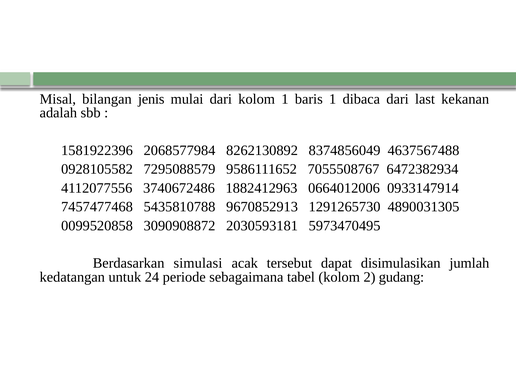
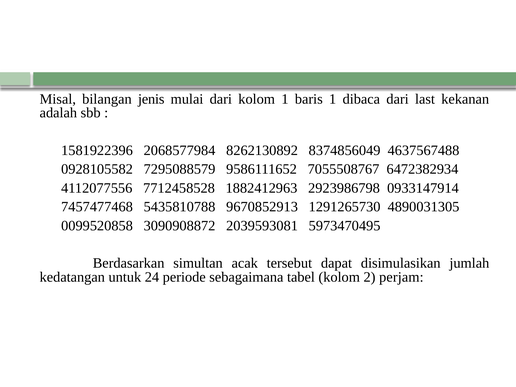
3740672486: 3740672486 -> 7712458528
0664012006: 0664012006 -> 2923986798
2030593181: 2030593181 -> 2039593081
simulasi: simulasi -> simultan
gudang: gudang -> perjam
